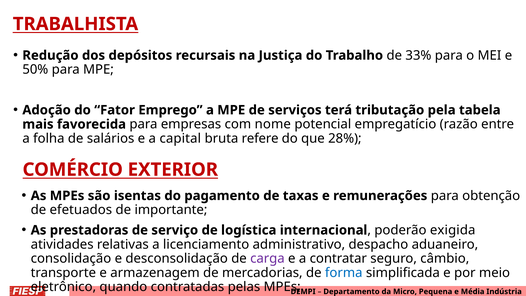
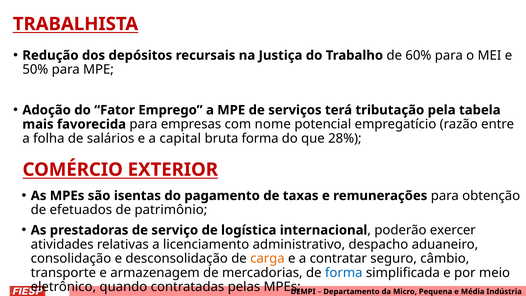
33%: 33% -> 60%
bruta refere: refere -> forma
importante: importante -> patrimônio
exigida: exigida -> exercer
carga colour: purple -> orange
